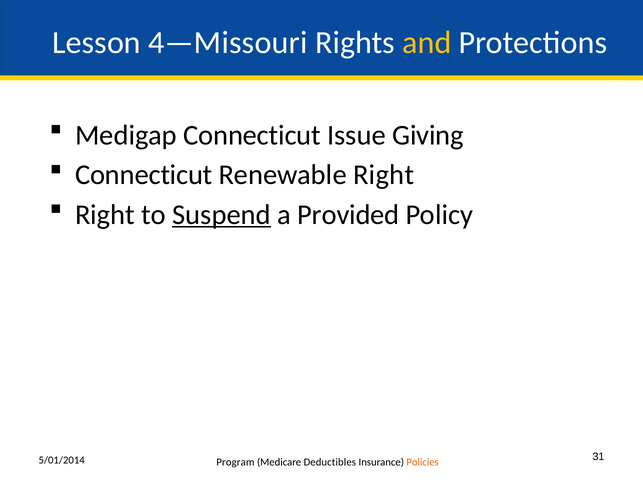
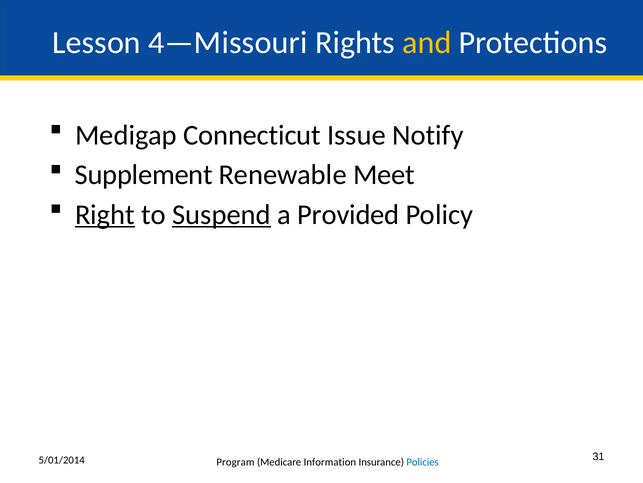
Giving: Giving -> Notify
Connecticut at (144, 175): Connecticut -> Supplement
Renewable Right: Right -> Meet
Right at (105, 214) underline: none -> present
Deductibles: Deductibles -> Information
Policies colour: orange -> blue
